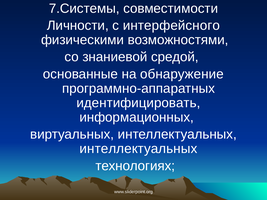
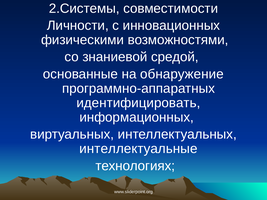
7.Системы: 7.Системы -> 2.Системы
интерфейсного: интерфейсного -> инновационных
интеллектуальных at (138, 149): интеллектуальных -> интеллектуальные
